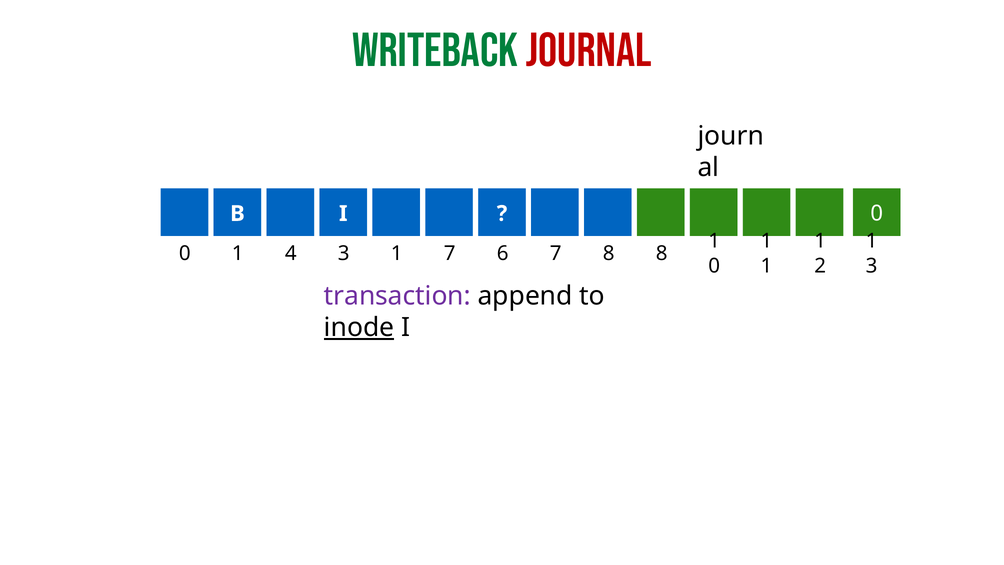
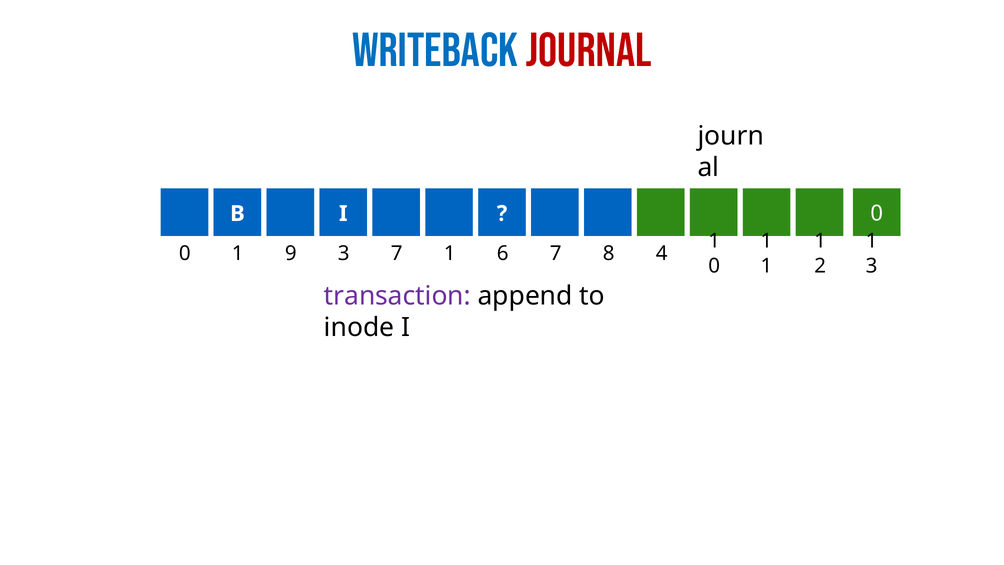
Writeback colour: green -> blue
4: 4 -> 9
3 1: 1 -> 7
7 at (450, 253): 7 -> 1
8 8: 8 -> 4
inode underline: present -> none
